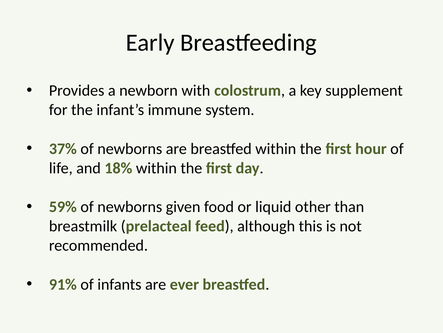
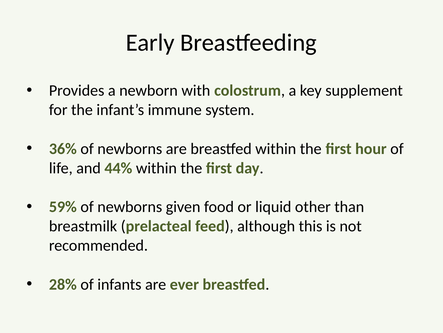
37%: 37% -> 36%
18%: 18% -> 44%
91%: 91% -> 28%
